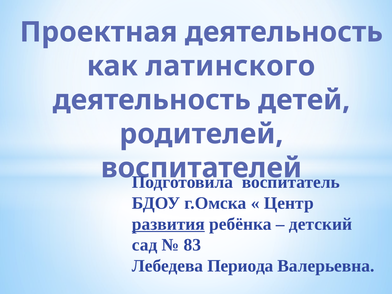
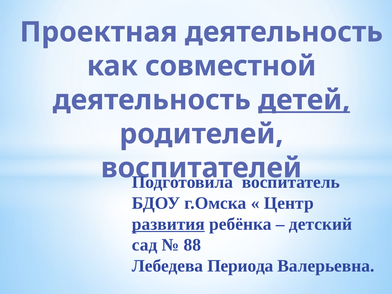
латинского: латинского -> совместной
детей underline: none -> present
83: 83 -> 88
